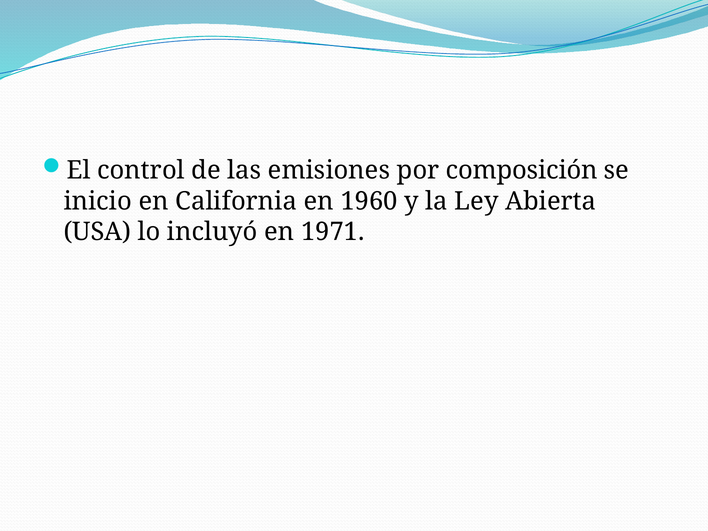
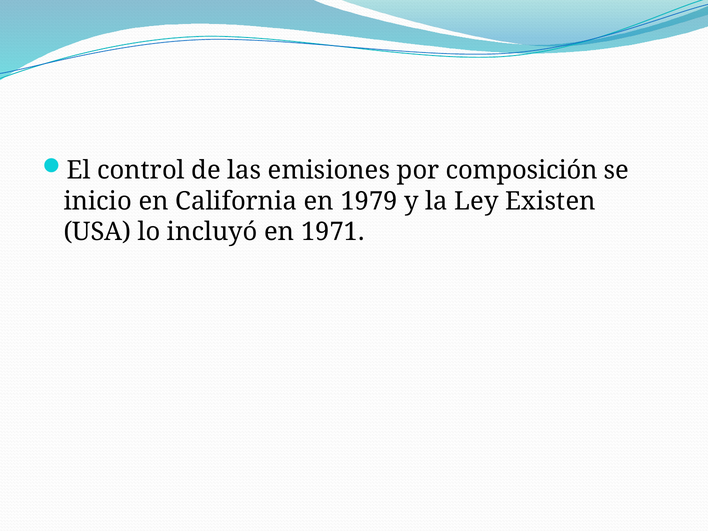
1960: 1960 -> 1979
Abierta: Abierta -> Existen
